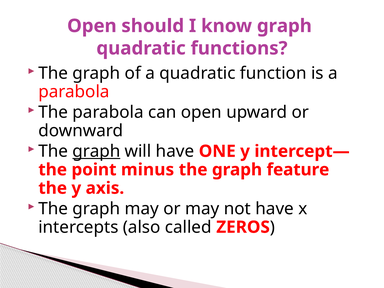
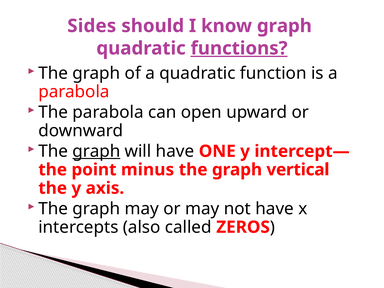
Open at (92, 26): Open -> Sides
functions underline: none -> present
feature: feature -> vertical
